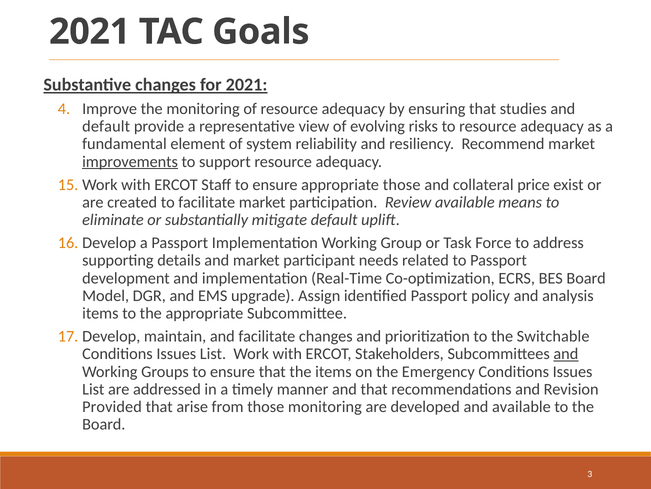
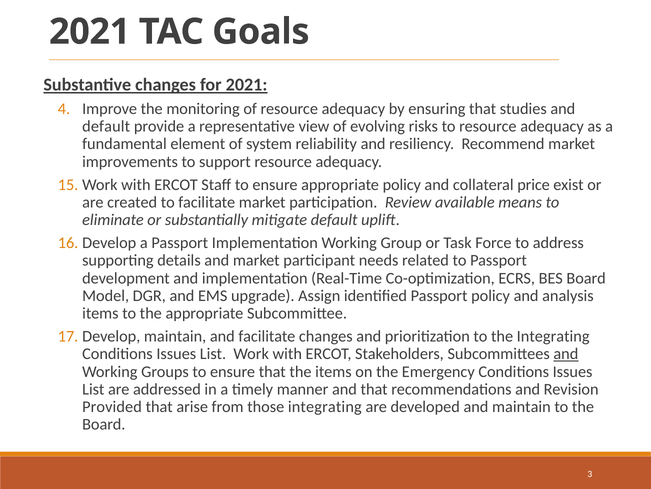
improvements underline: present -> none
appropriate those: those -> policy
the Switchable: Switchable -> Integrating
those monitoring: monitoring -> integrating
and available: available -> maintain
